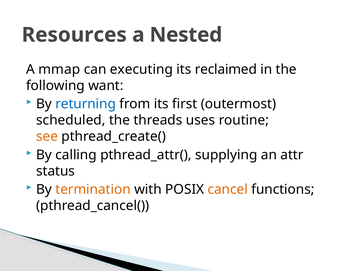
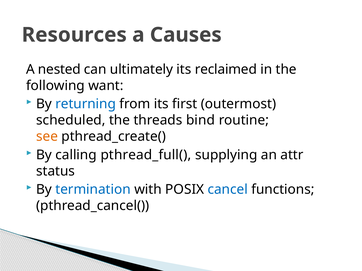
Nested: Nested -> Causes
mmap: mmap -> nested
executing: executing -> ultimately
uses: uses -> bind
pthread_attr(: pthread_attr( -> pthread_full(
termination colour: orange -> blue
cancel colour: orange -> blue
